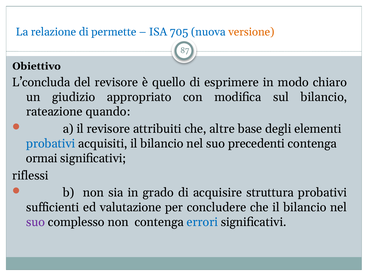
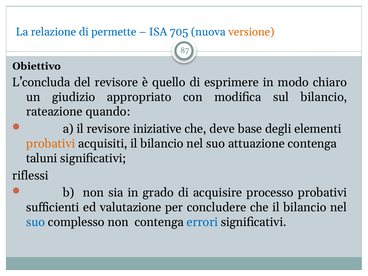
attribuiti: attribuiti -> iniziative
altre: altre -> deve
probativi at (51, 144) colour: blue -> orange
precedenti: precedenti -> attuazione
ormai: ormai -> taluni
struttura: struttura -> processo
suo at (36, 222) colour: purple -> blue
